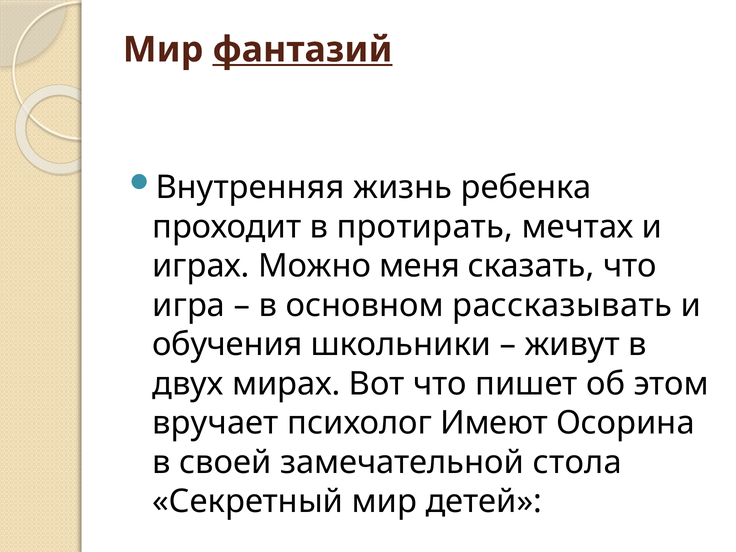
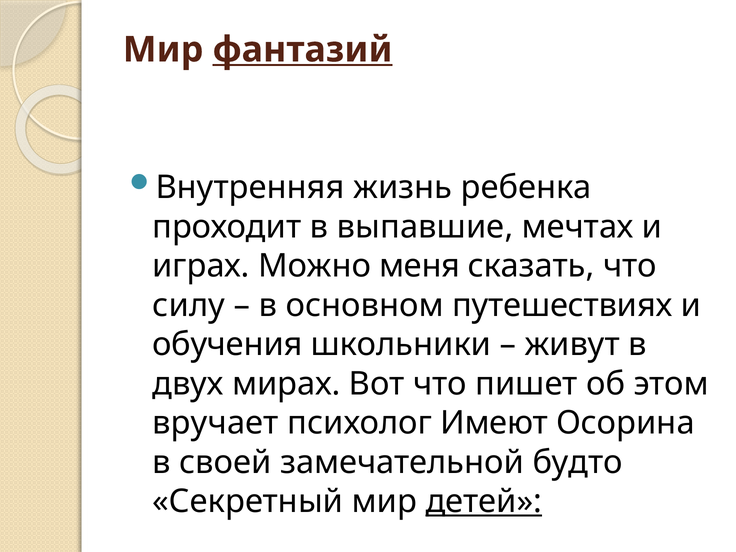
протирать: протирать -> выпавшие
игра: игра -> силу
рассказывать: рассказывать -> путешествиях
стола: стола -> будто
детей underline: none -> present
